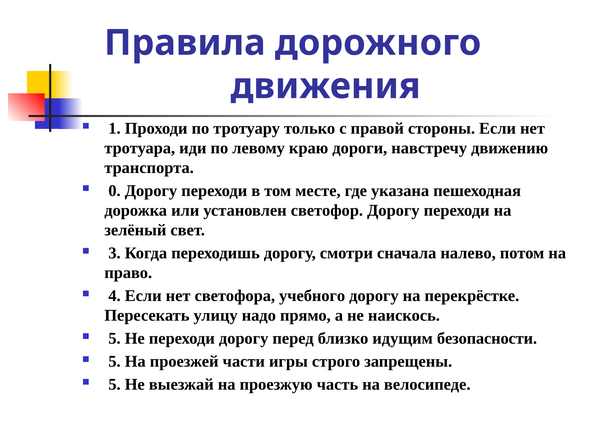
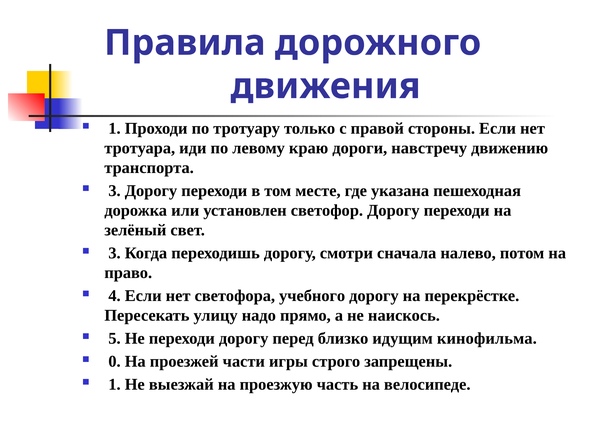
0 at (115, 191): 0 -> 3
безопасности: безопасности -> кинофильма
5 at (115, 361): 5 -> 0
5 at (115, 384): 5 -> 1
